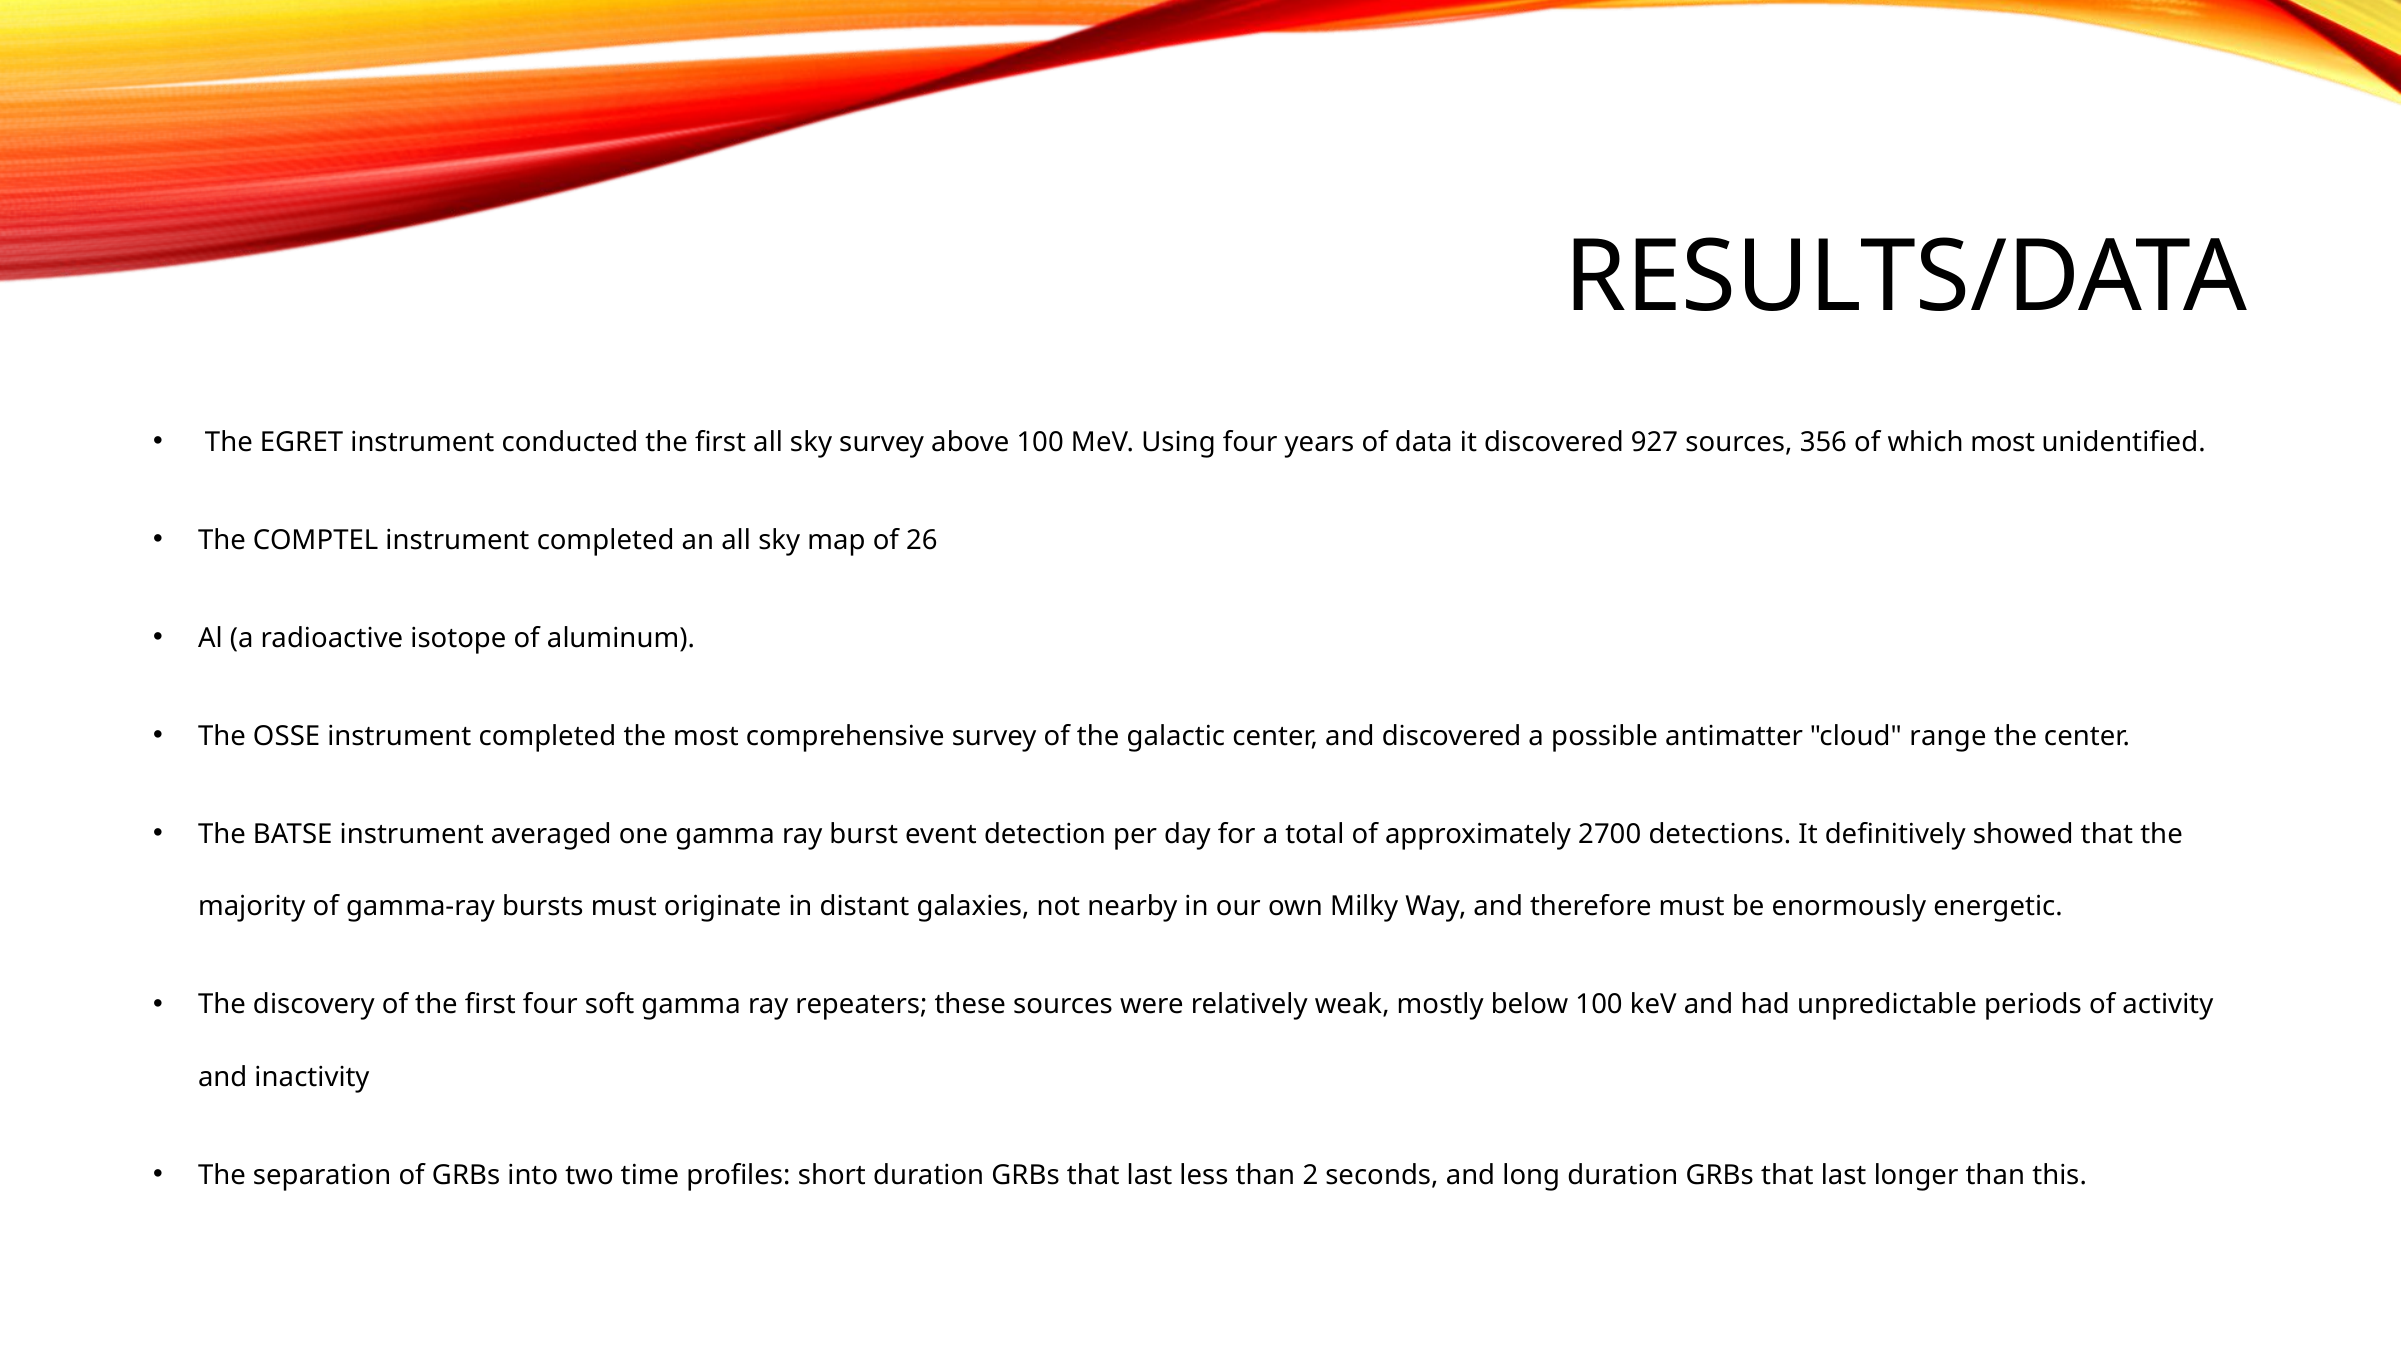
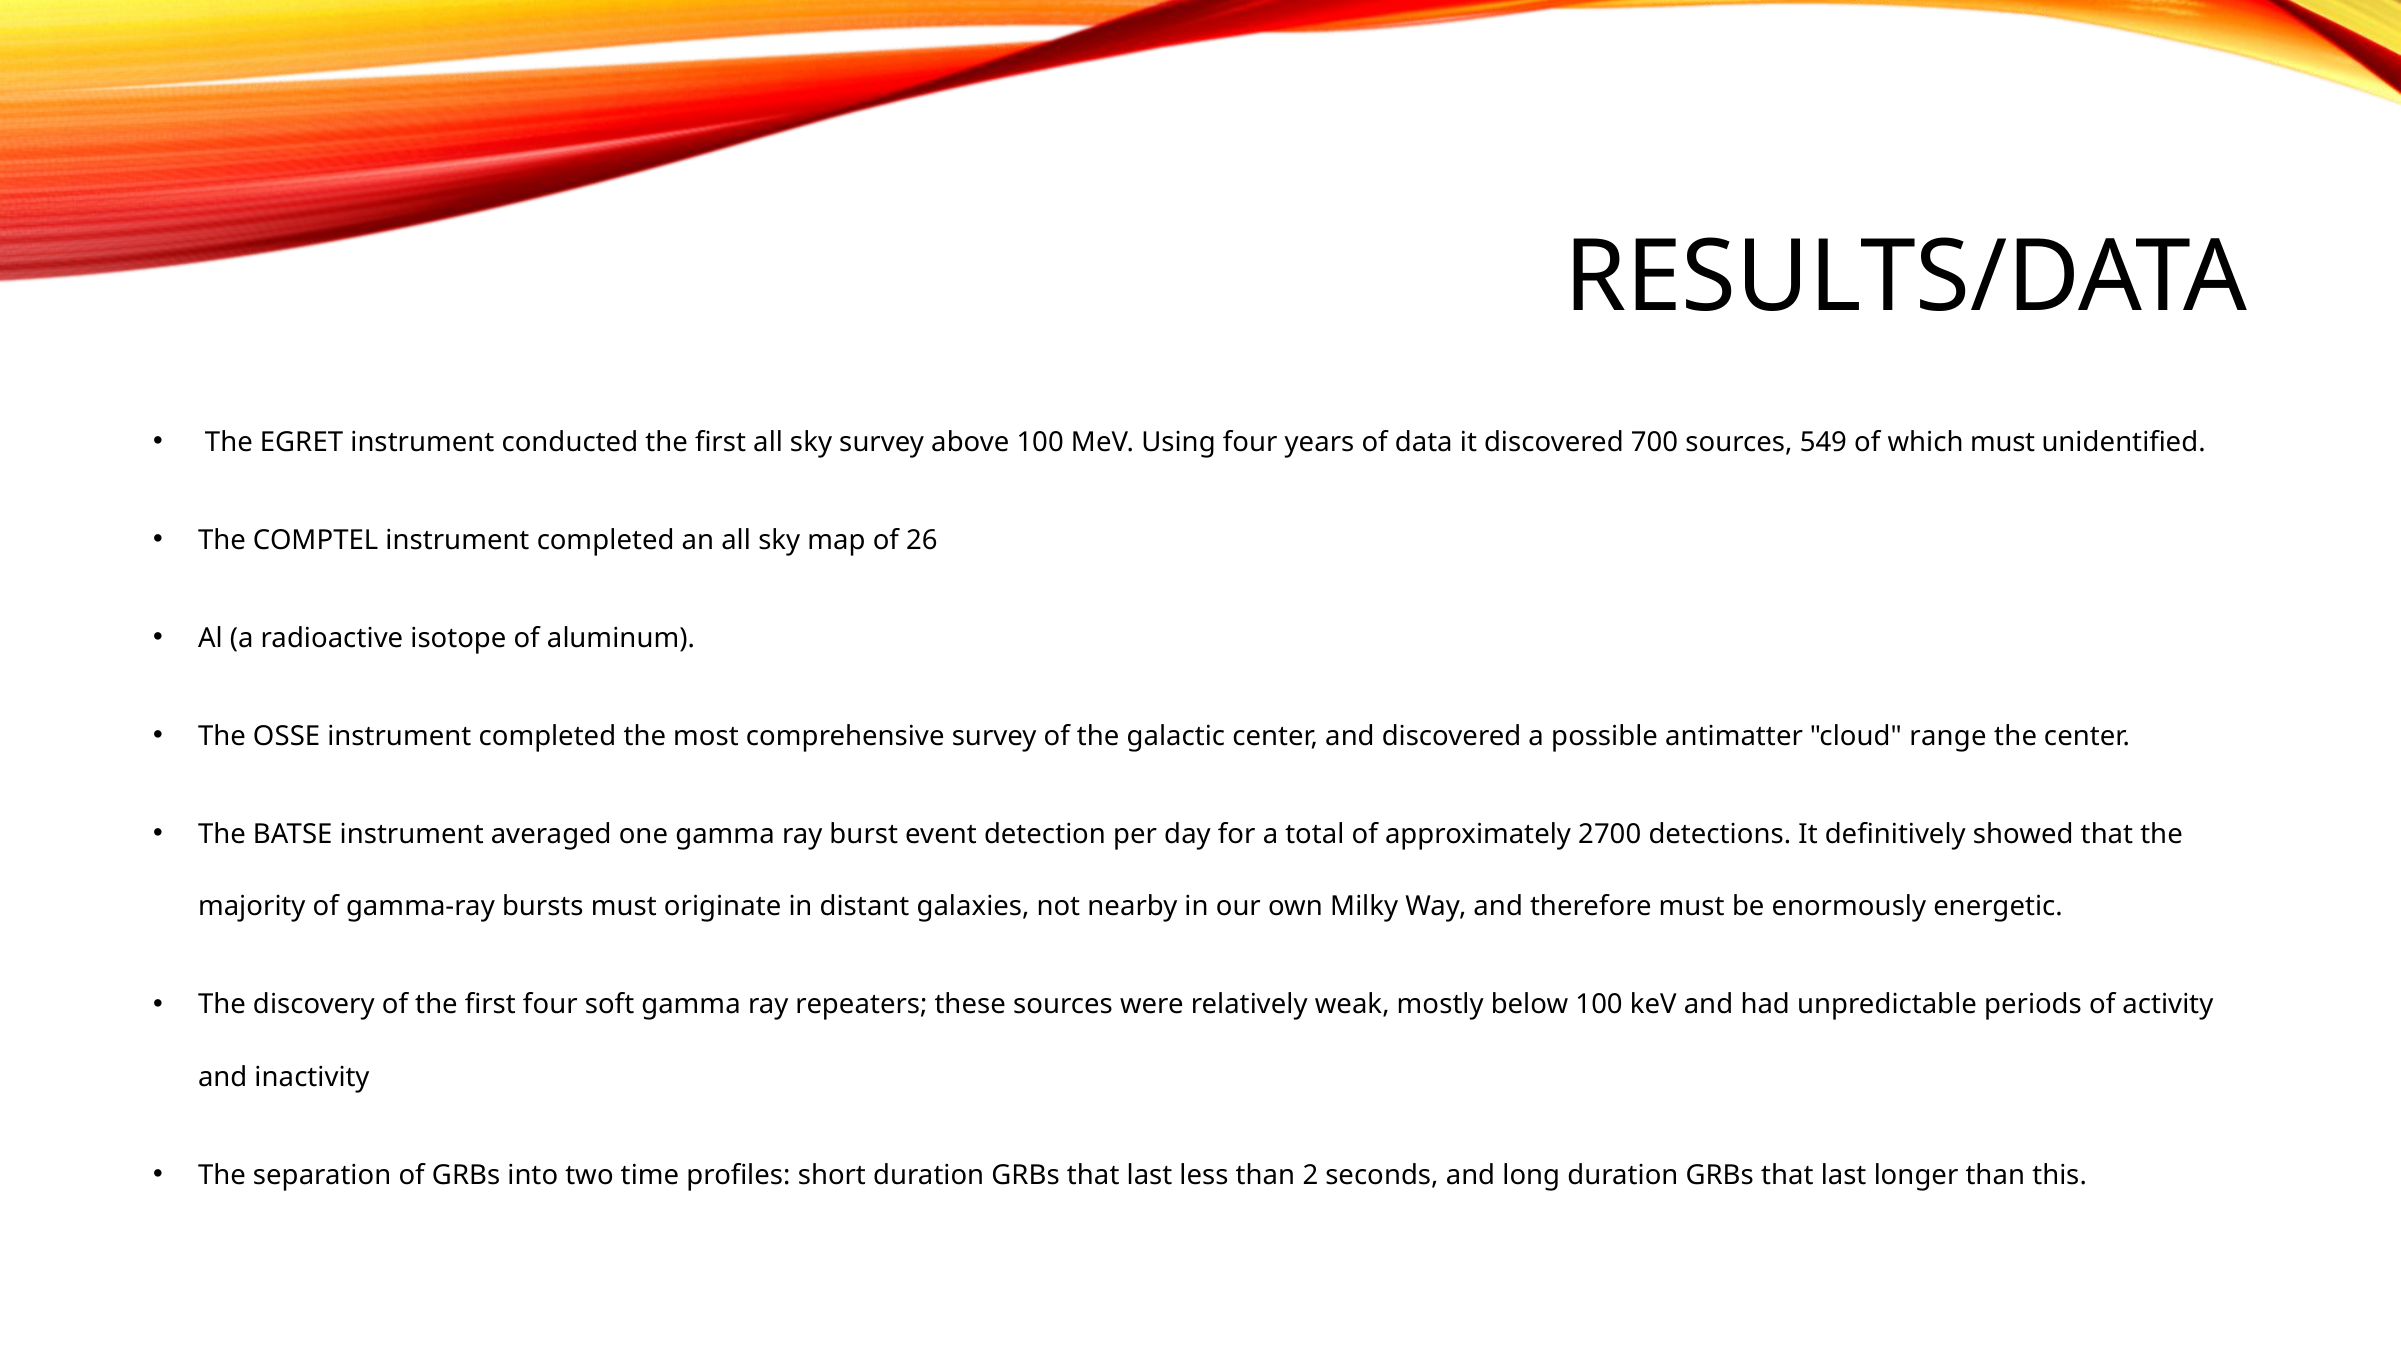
927: 927 -> 700
356: 356 -> 549
which most: most -> must
